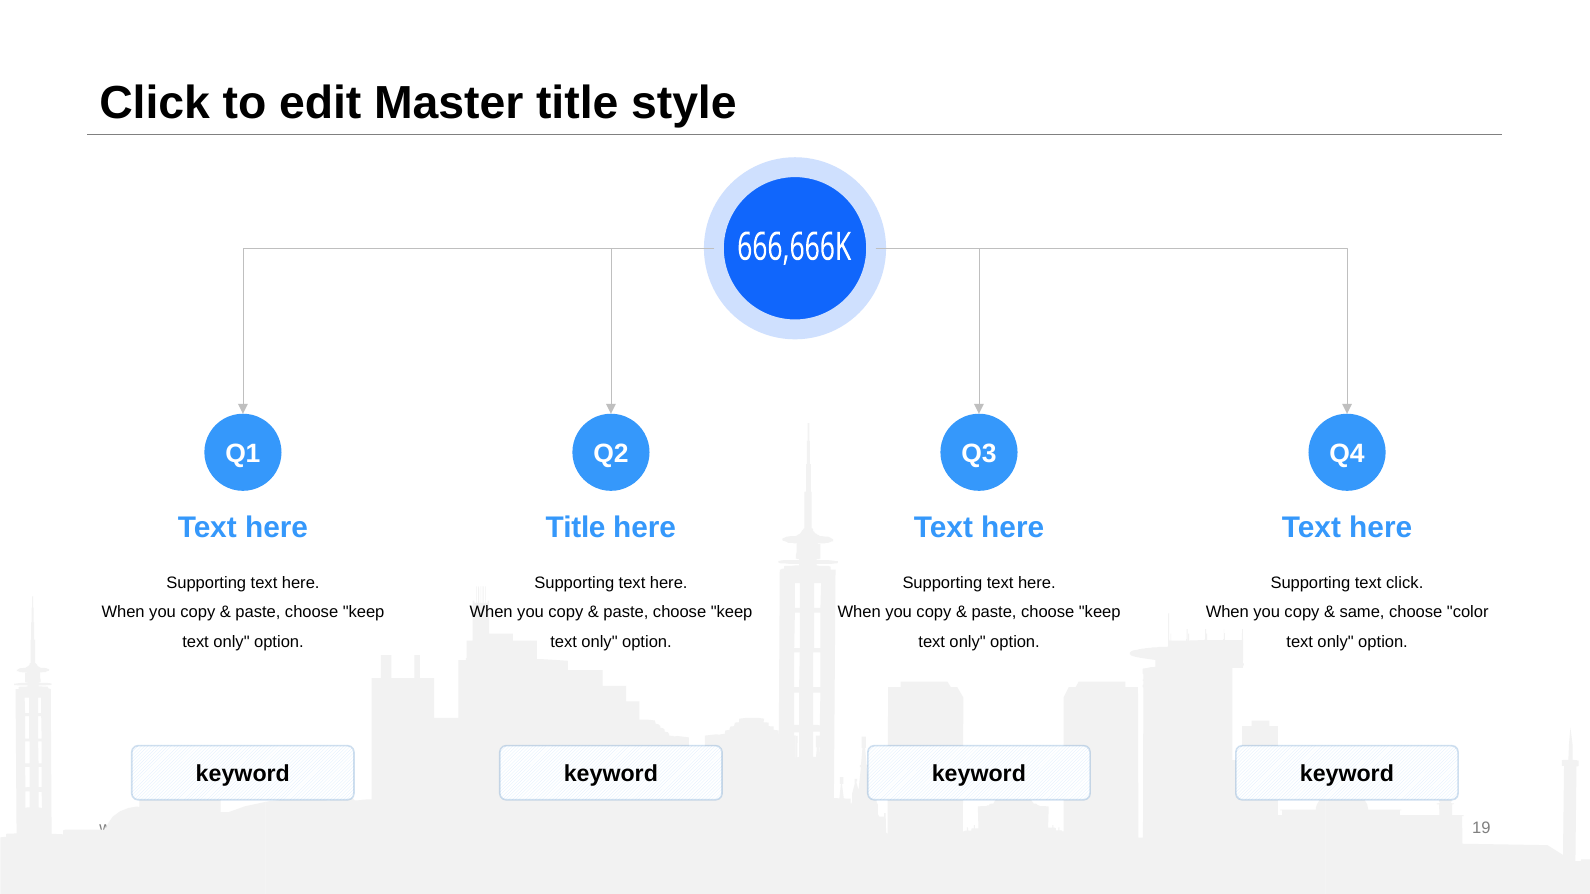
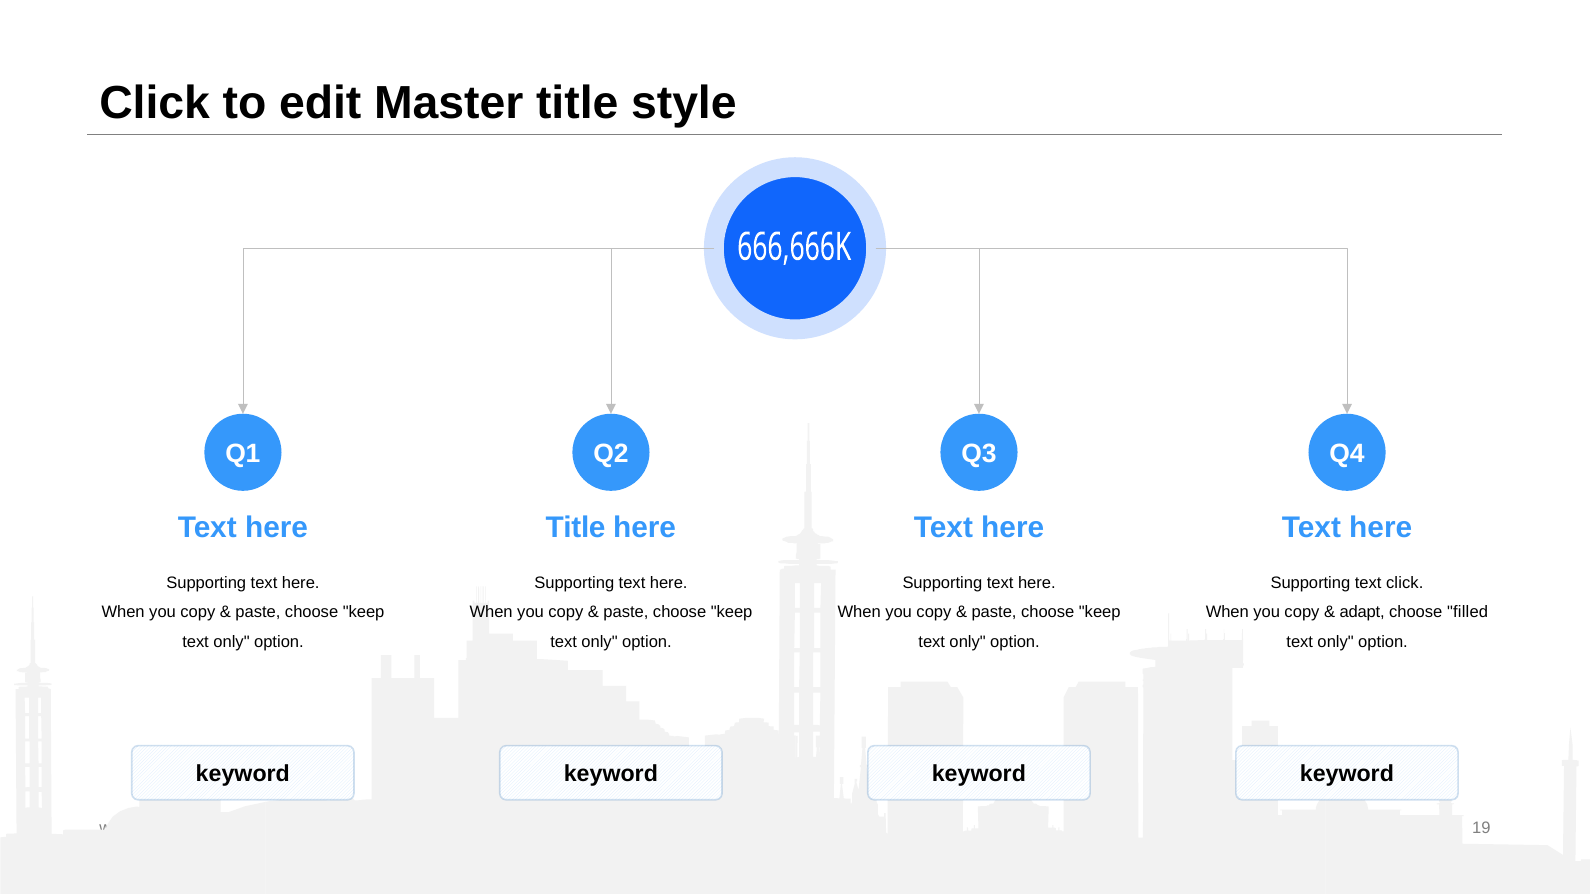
same: same -> adapt
color: color -> filled
